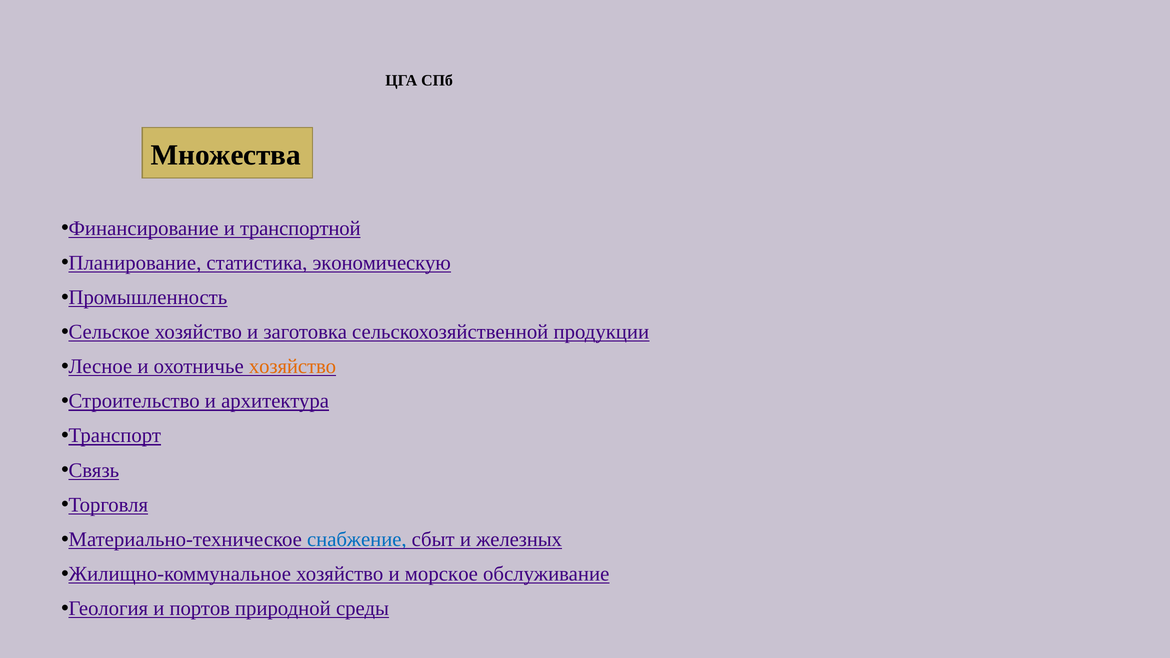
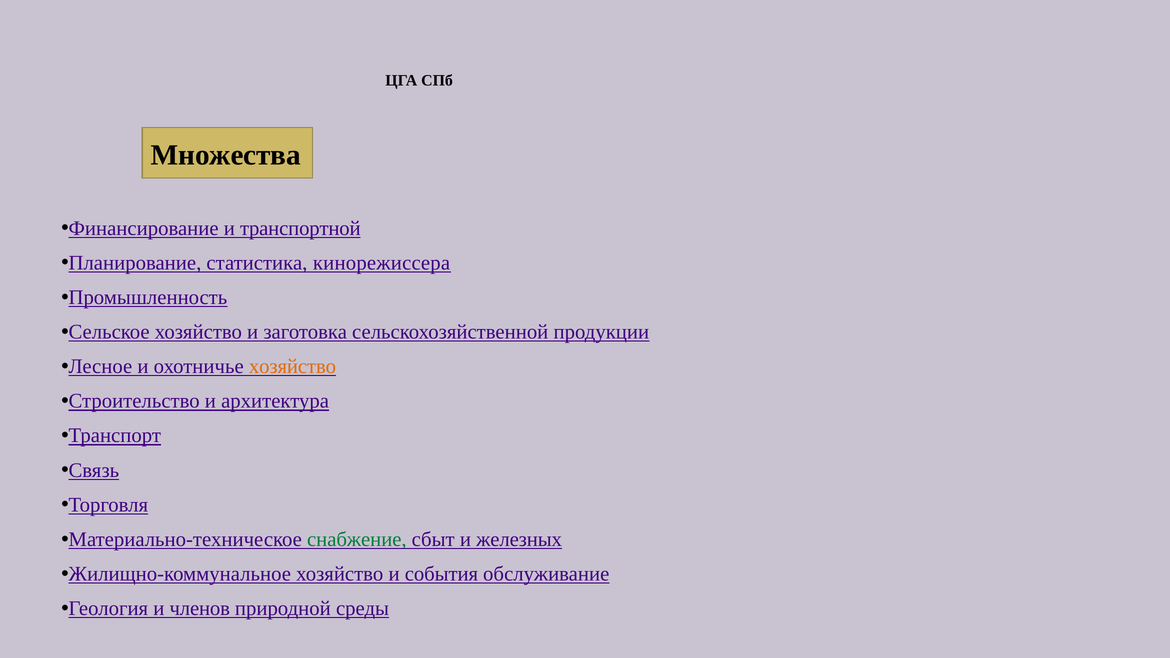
экономическую: экономическую -> кинорежиссера
снабжение colour: blue -> green
морское: морское -> события
портов: портов -> членов
